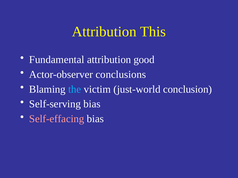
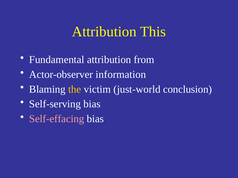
good: good -> from
conclusions: conclusions -> information
the colour: light blue -> yellow
